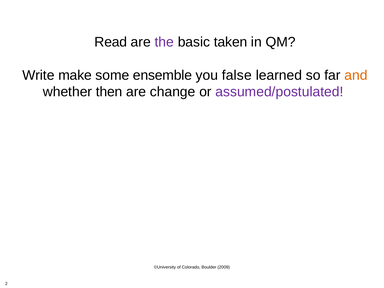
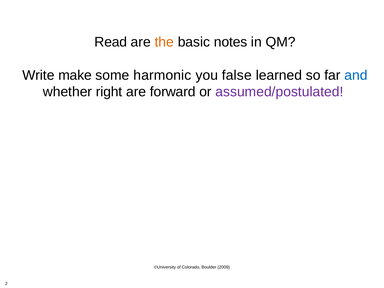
the colour: purple -> orange
taken: taken -> notes
ensemble: ensemble -> harmonic
and colour: orange -> blue
then: then -> right
change: change -> forward
